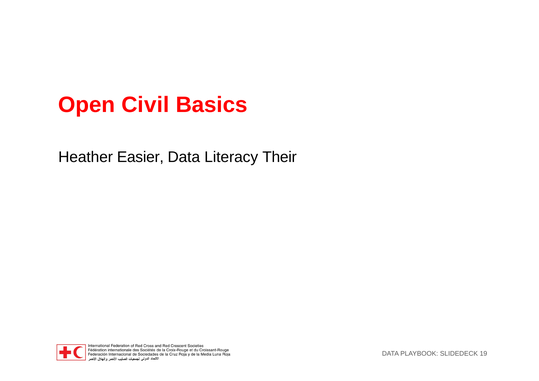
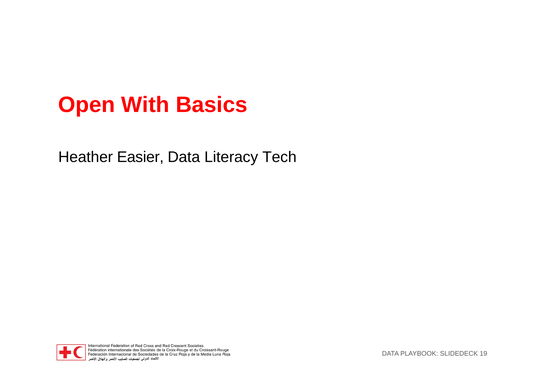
Civil: Civil -> With
Their: Their -> Tech
